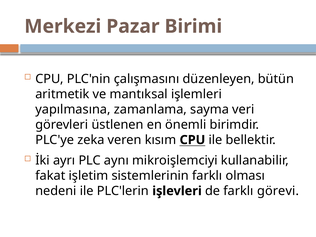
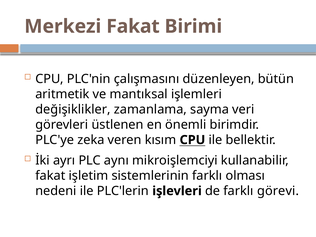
Merkezi Pazar: Pazar -> Fakat
yapılmasına: yapılmasına -> değişiklikler
